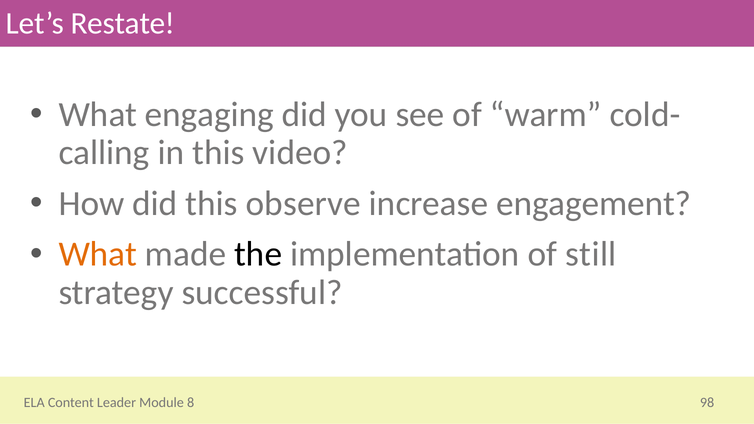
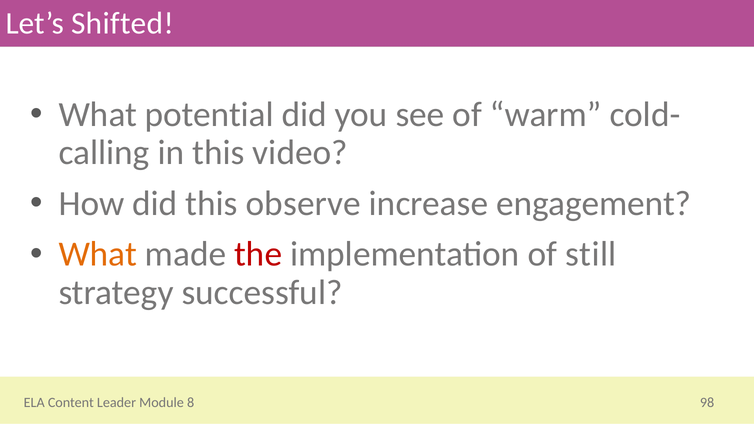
Restate: Restate -> Shifted
engaging: engaging -> potential
the colour: black -> red
